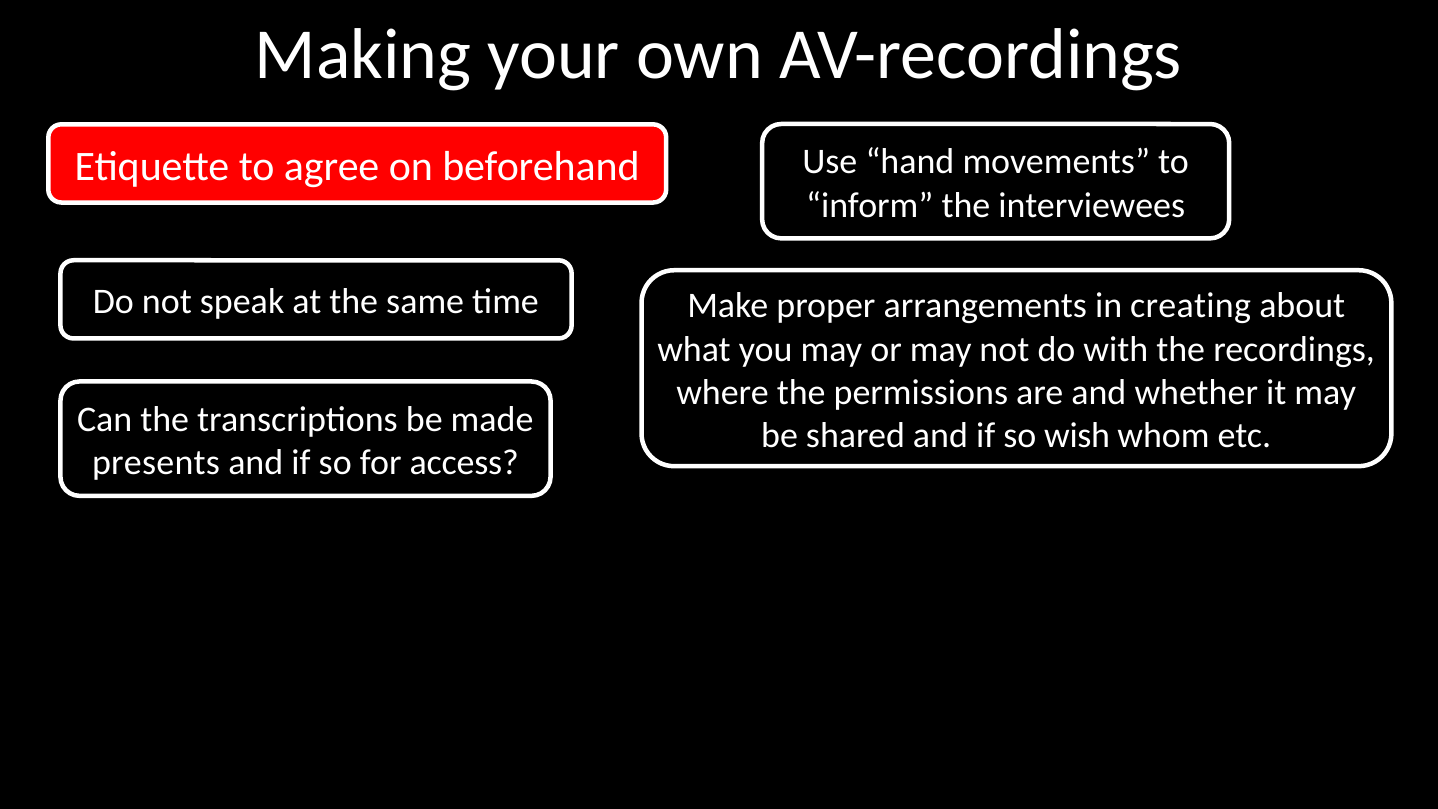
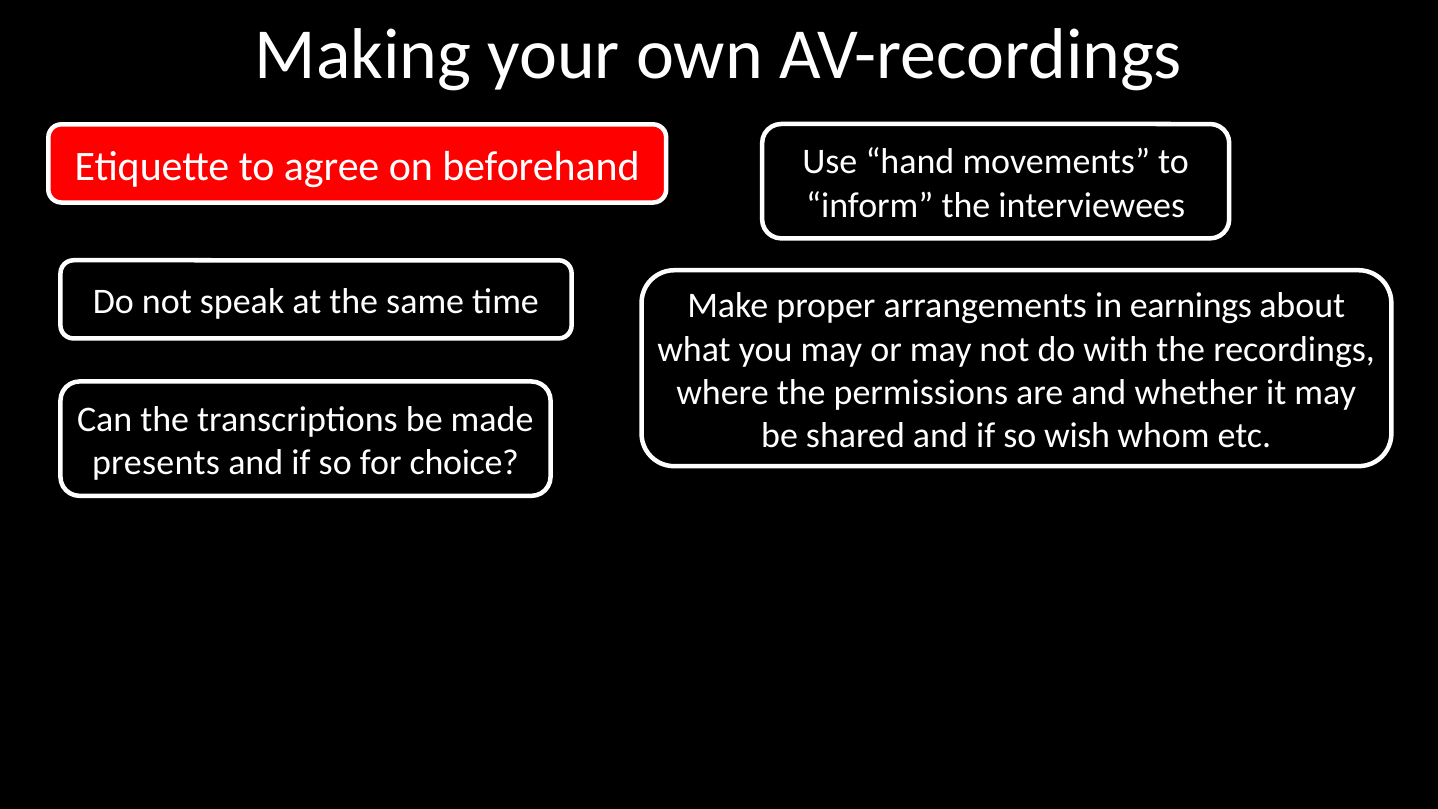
creating: creating -> earnings
access: access -> choice
